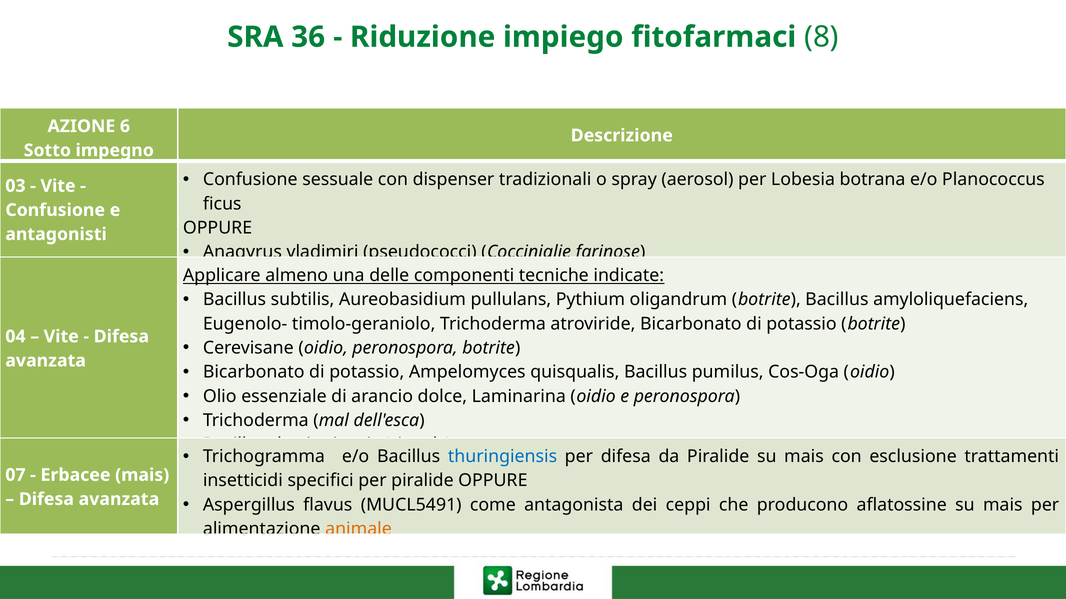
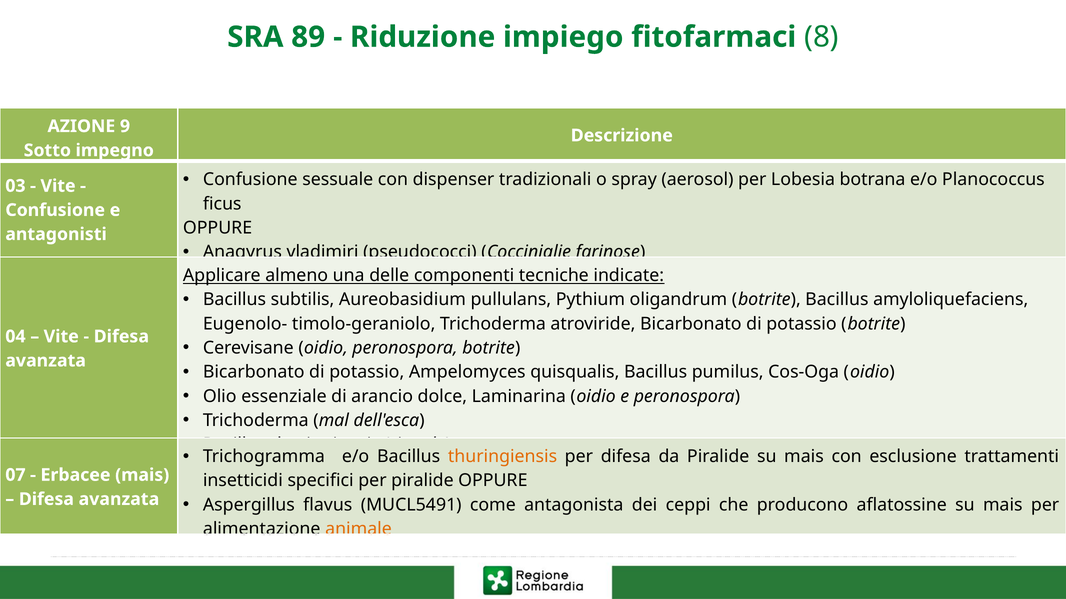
36: 36 -> 89
6: 6 -> 9
thuringiensis at (503, 457) colour: blue -> orange
